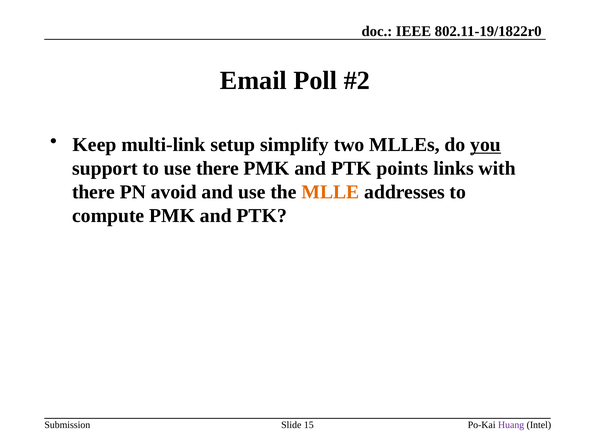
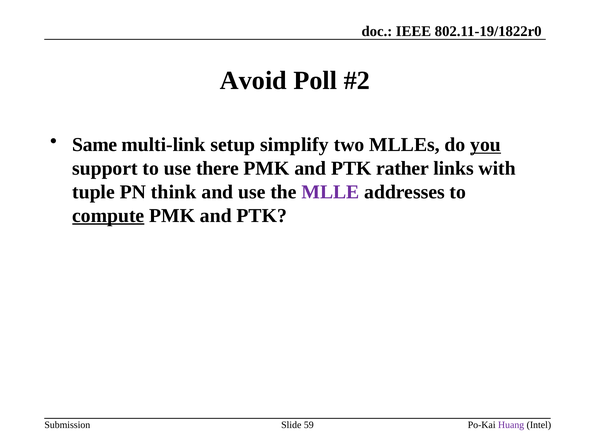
Email: Email -> Avoid
Keep: Keep -> Same
points: points -> rather
there at (94, 192): there -> tuple
avoid: avoid -> think
MLLE colour: orange -> purple
compute underline: none -> present
15: 15 -> 59
